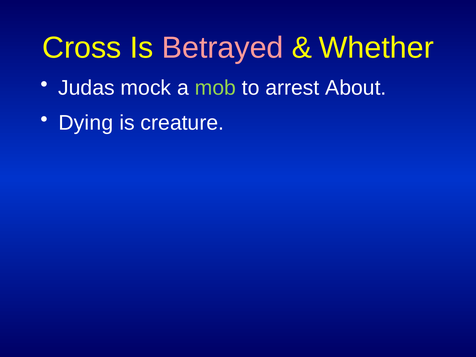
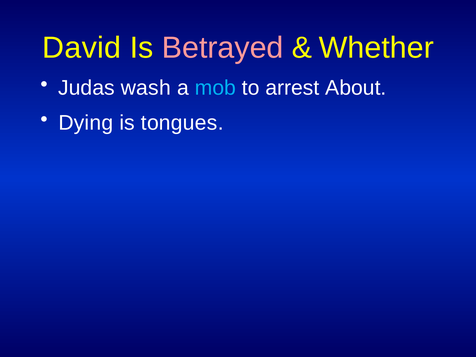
Cross: Cross -> David
mock: mock -> wash
mob colour: light green -> light blue
creature: creature -> tongues
